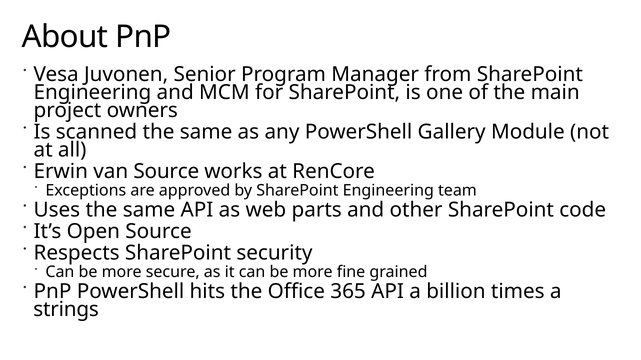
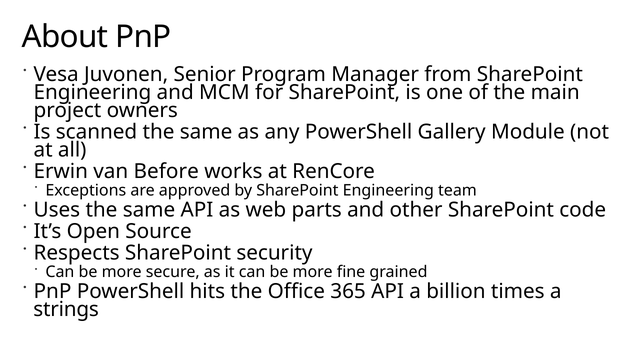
van Source: Source -> Before
